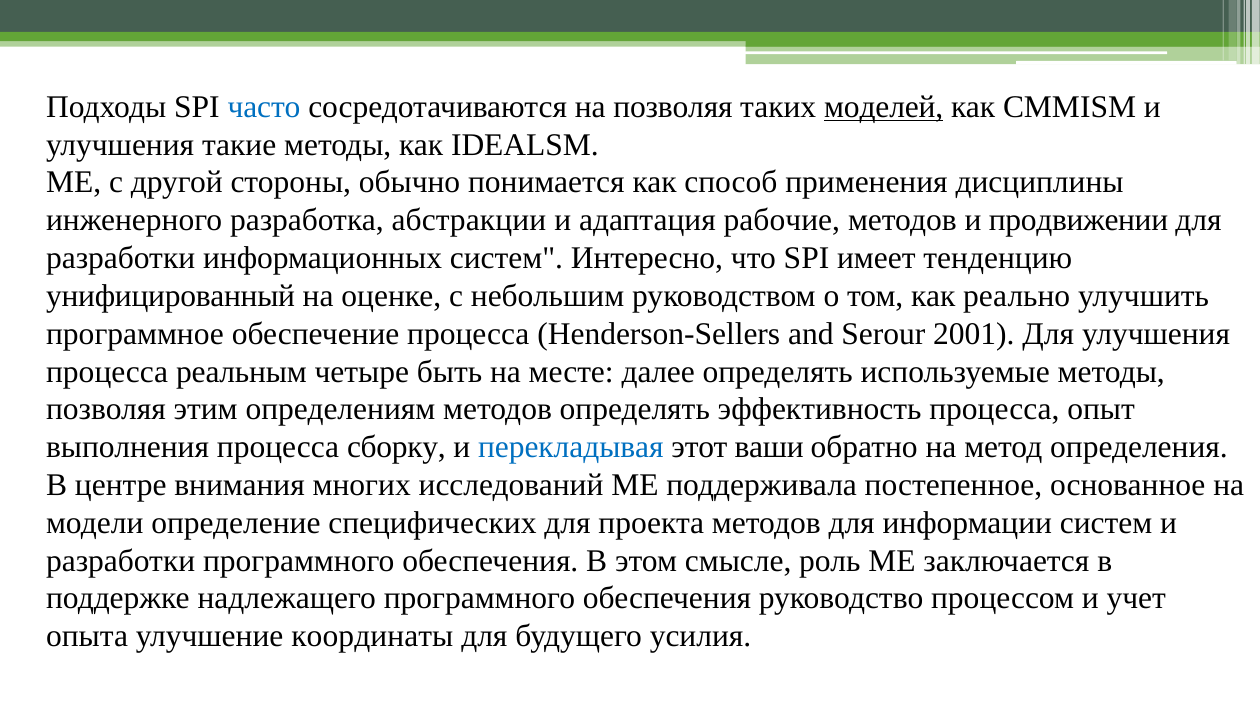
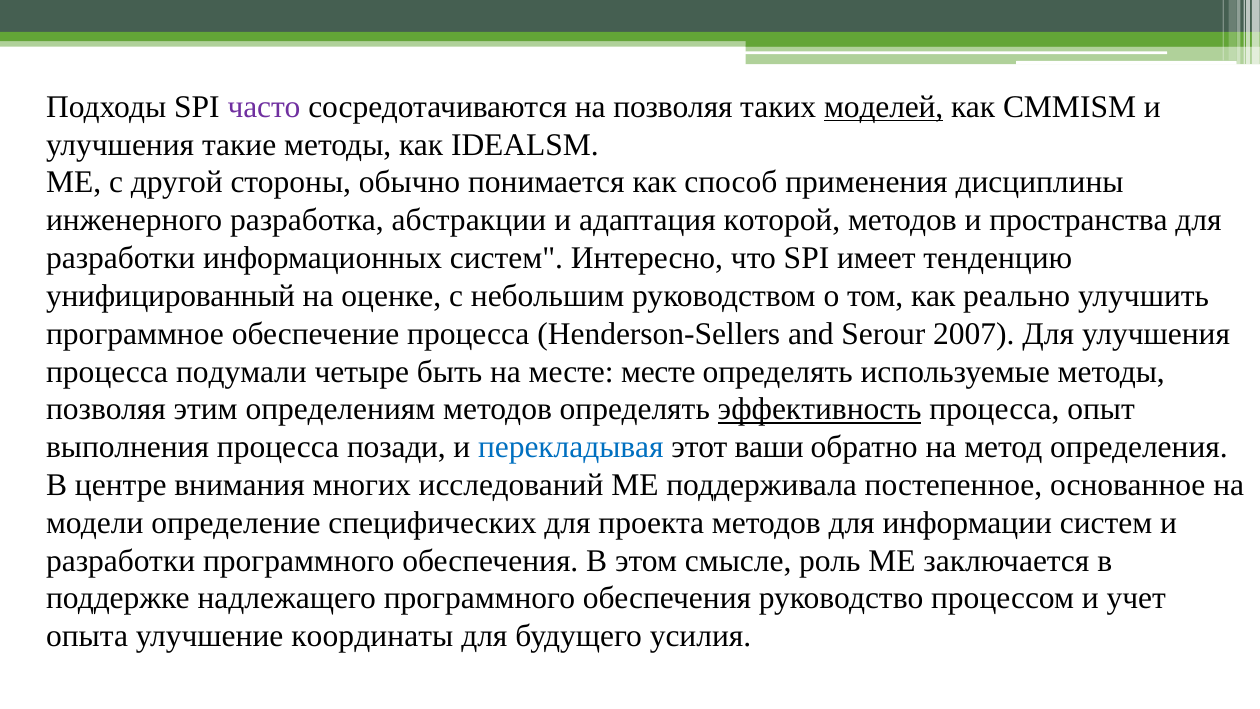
часто colour: blue -> purple
рабочие: рабочие -> которой
продвижении: продвижении -> пространства
2001: 2001 -> 2007
реальным: реальным -> подумали
месте далее: далее -> месте
эффективность underline: none -> present
сборку: сборку -> позади
